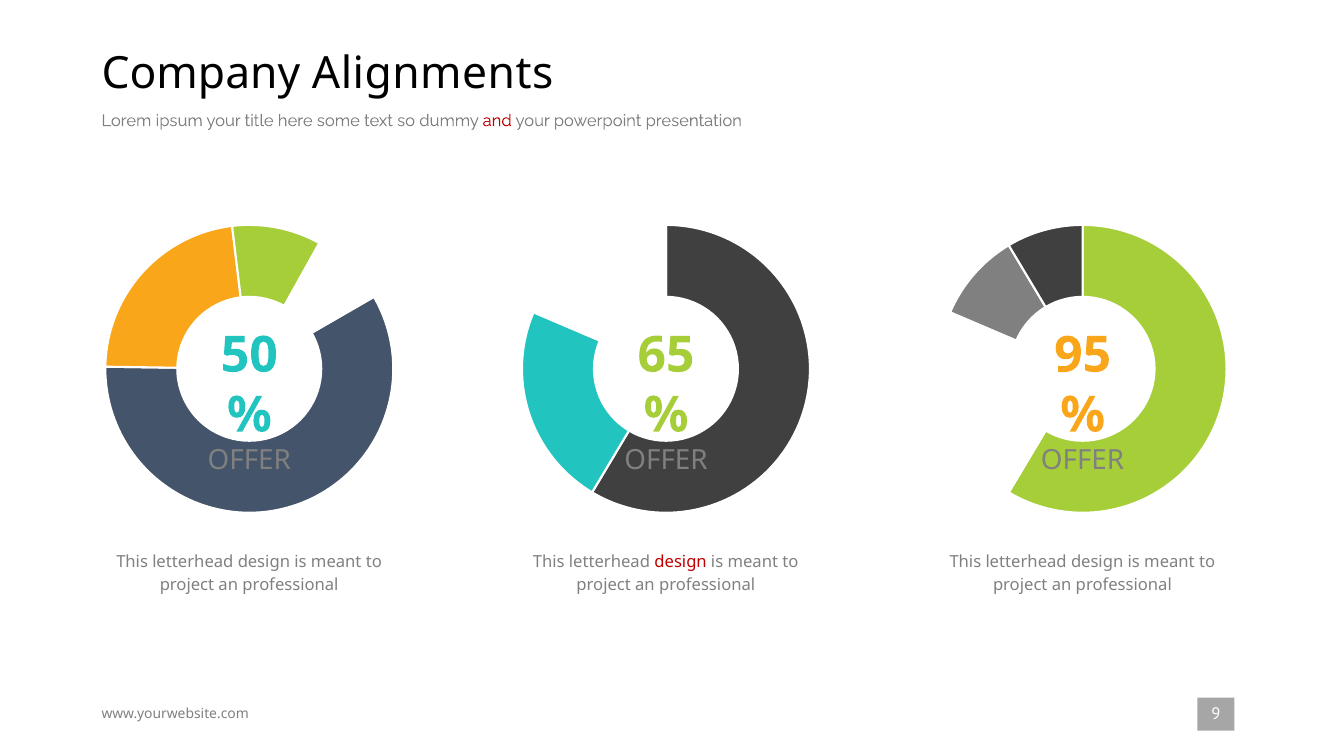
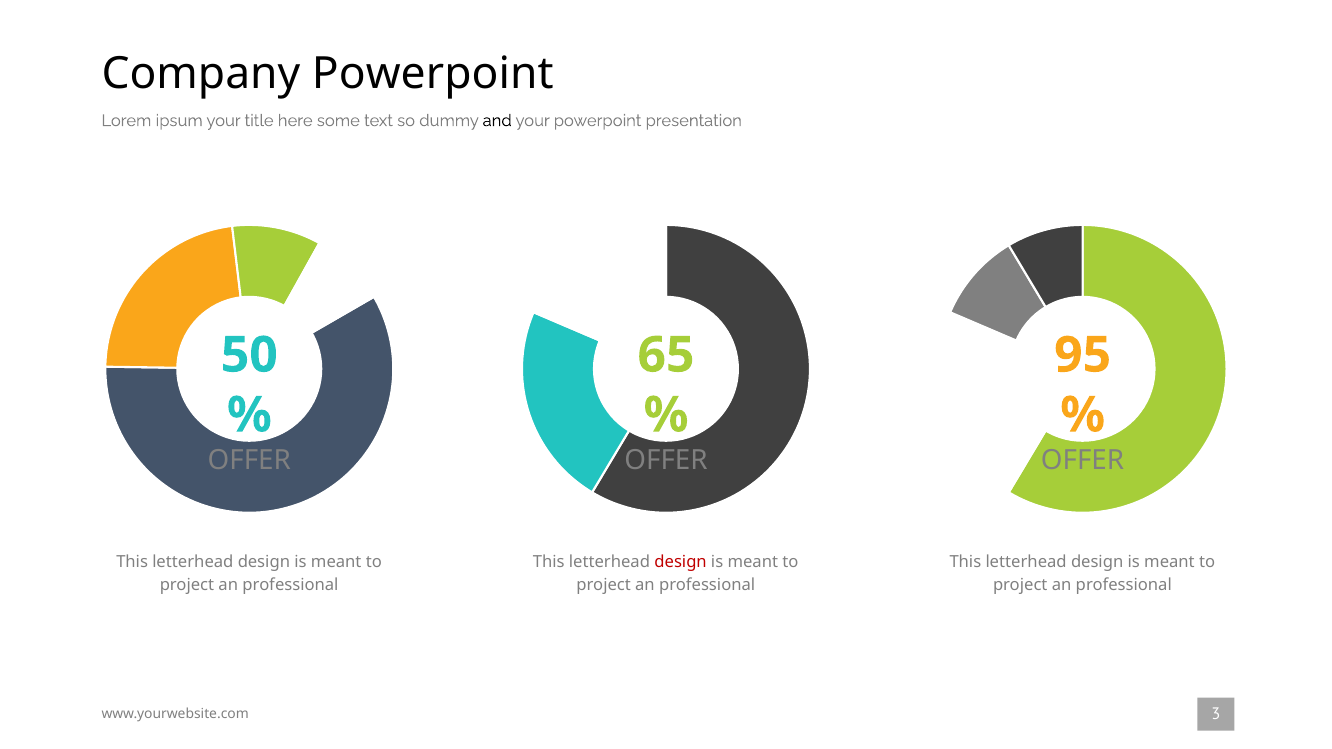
Company Alignments: Alignments -> Powerpoint
and colour: red -> black
9: 9 -> 3
